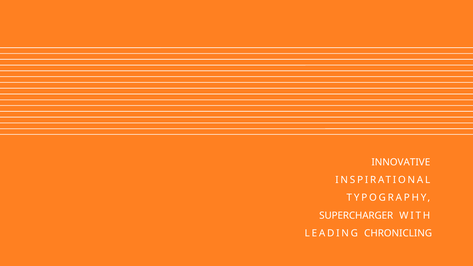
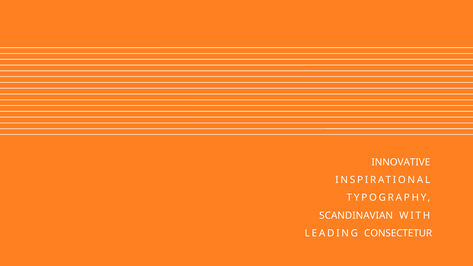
SUPERCHARGER: SUPERCHARGER -> SCANDINAVIAN
CHRONICLING: CHRONICLING -> CONSECTETUR
